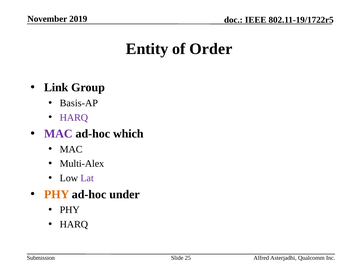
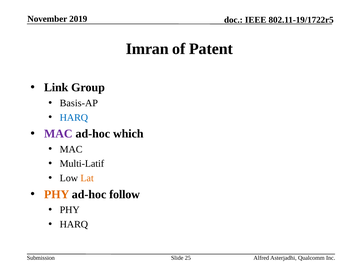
Entity: Entity -> Imran
Order: Order -> Patent
HARQ at (74, 118) colour: purple -> blue
Multi-Alex: Multi-Alex -> Multi-Latif
Lat colour: purple -> orange
under: under -> follow
